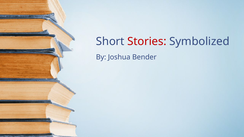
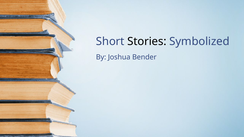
Stories colour: red -> black
